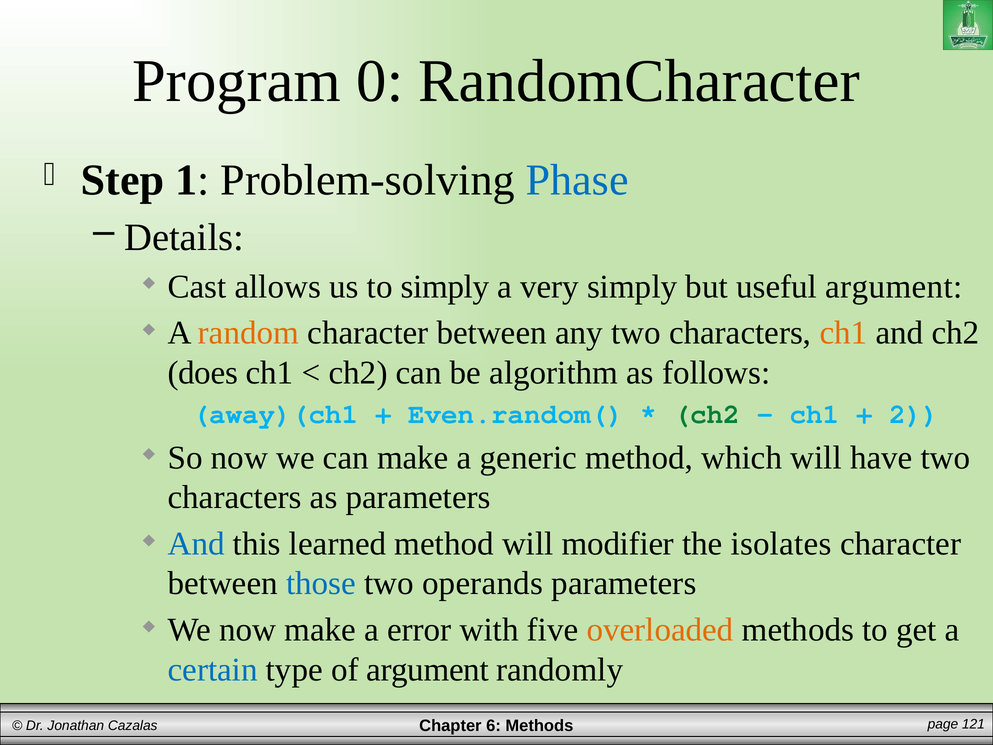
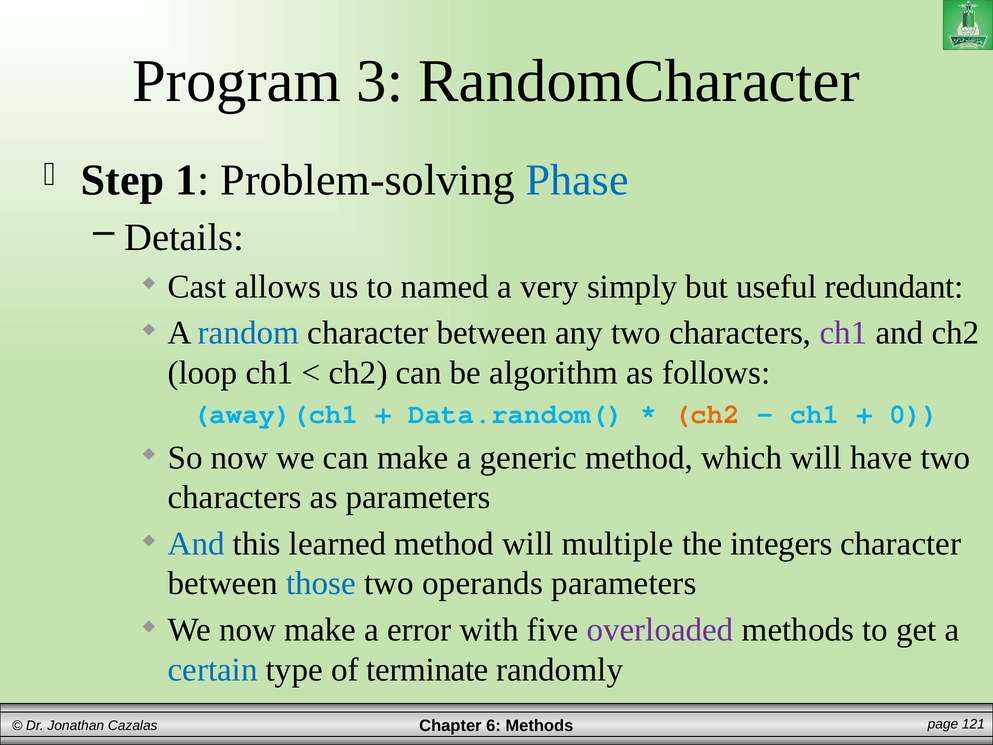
0: 0 -> 3
to simply: simply -> named
useful argument: argument -> redundant
random colour: orange -> blue
ch1 at (843, 333) colour: orange -> purple
does: does -> loop
Even.random(: Even.random( -> Data.random(
ch2 at (707, 414) colour: green -> orange
2: 2 -> 0
modifier: modifier -> multiple
isolates: isolates -> integers
overloaded colour: orange -> purple
of argument: argument -> terminate
